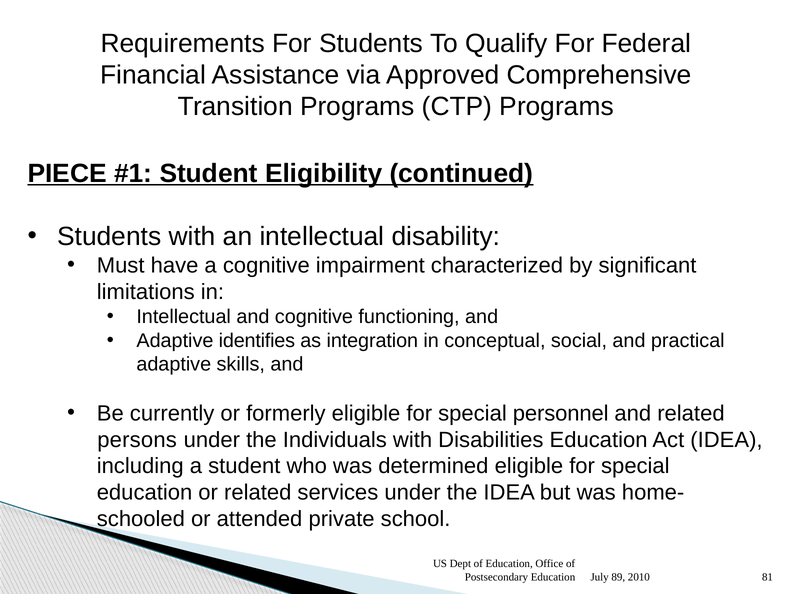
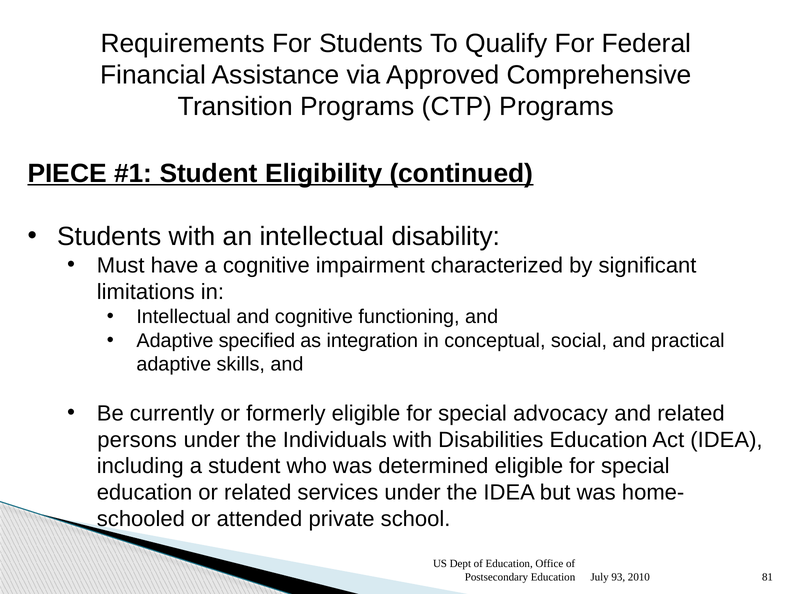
identifies: identifies -> specified
personnel: personnel -> advocacy
89: 89 -> 93
